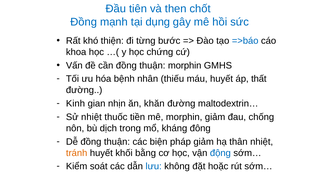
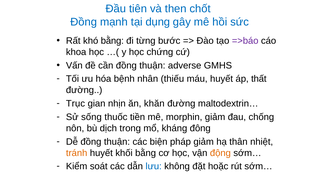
khó thiện: thiện -> bằng
=>báo colour: blue -> purple
thuận morphin: morphin -> adverse
Kinh: Kinh -> Trục
Sử nhiệt: nhiệt -> sống
động colour: blue -> orange
